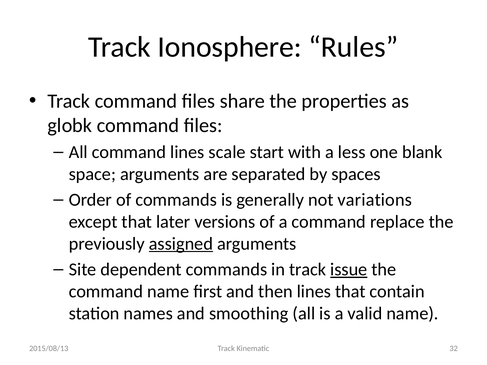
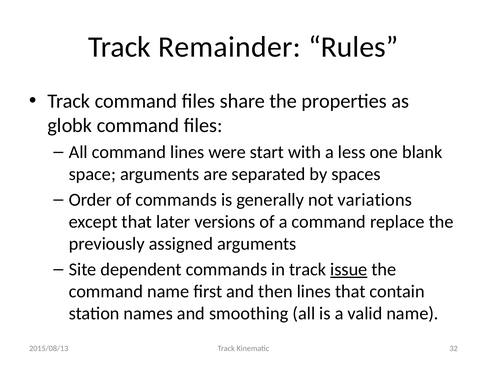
Ionosphere: Ionosphere -> Remainder
scale: scale -> were
assigned underline: present -> none
